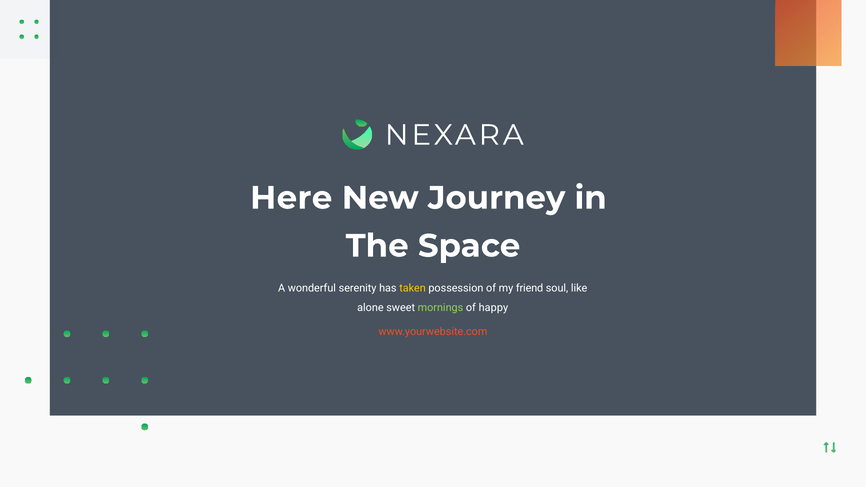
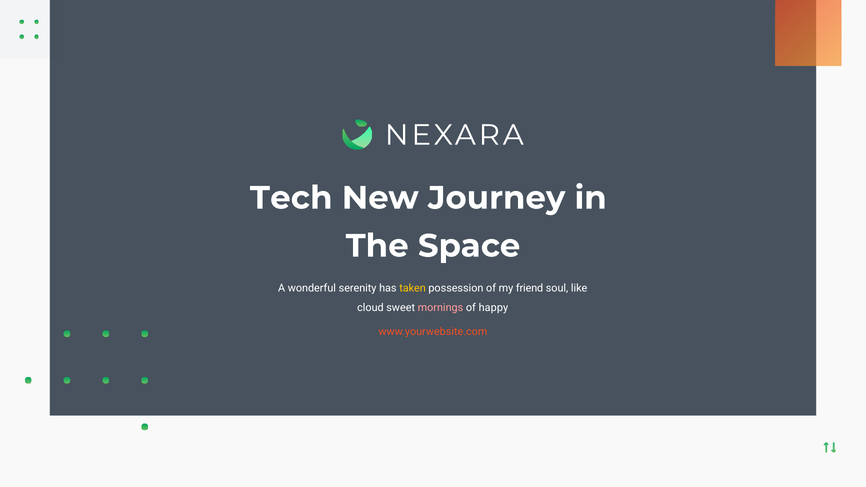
Here: Here -> Tech
alone: alone -> cloud
mornings colour: light green -> pink
